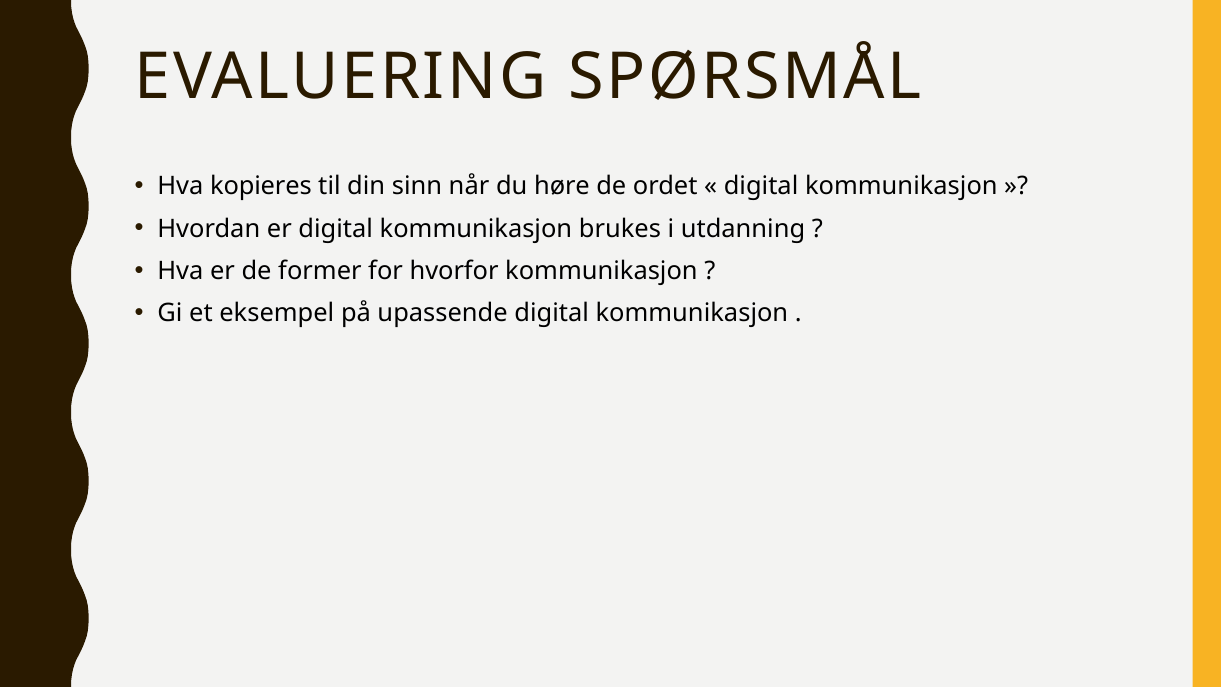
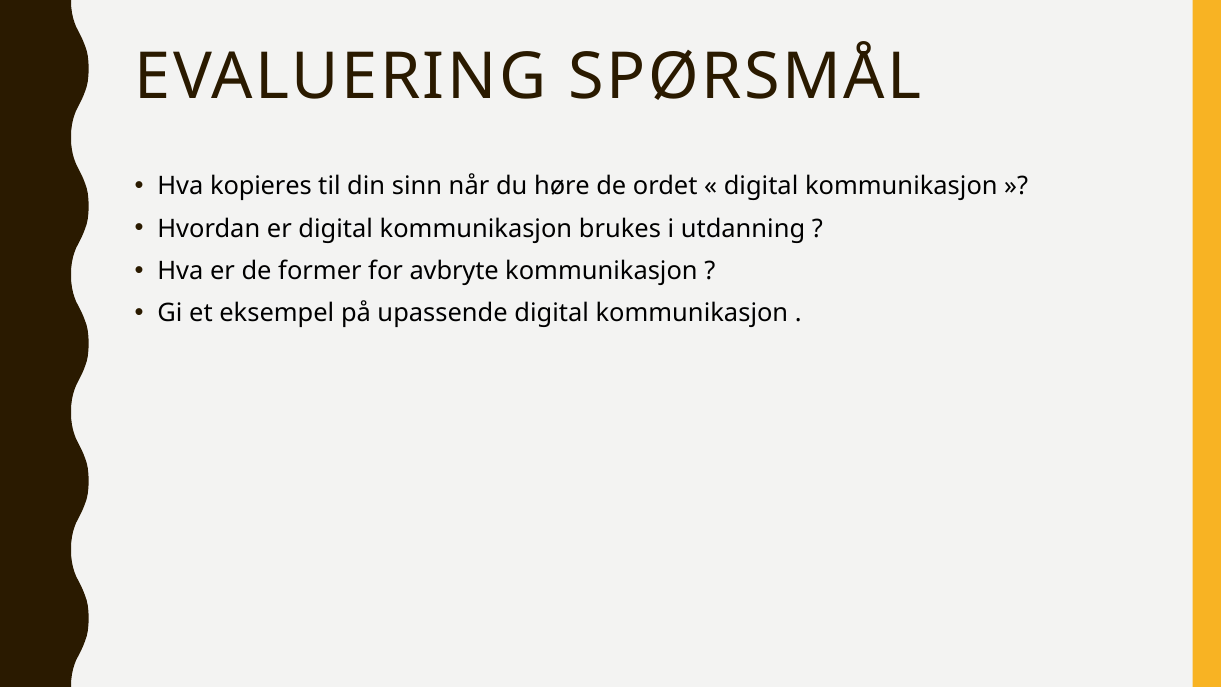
hvorfor: hvorfor -> avbryte
